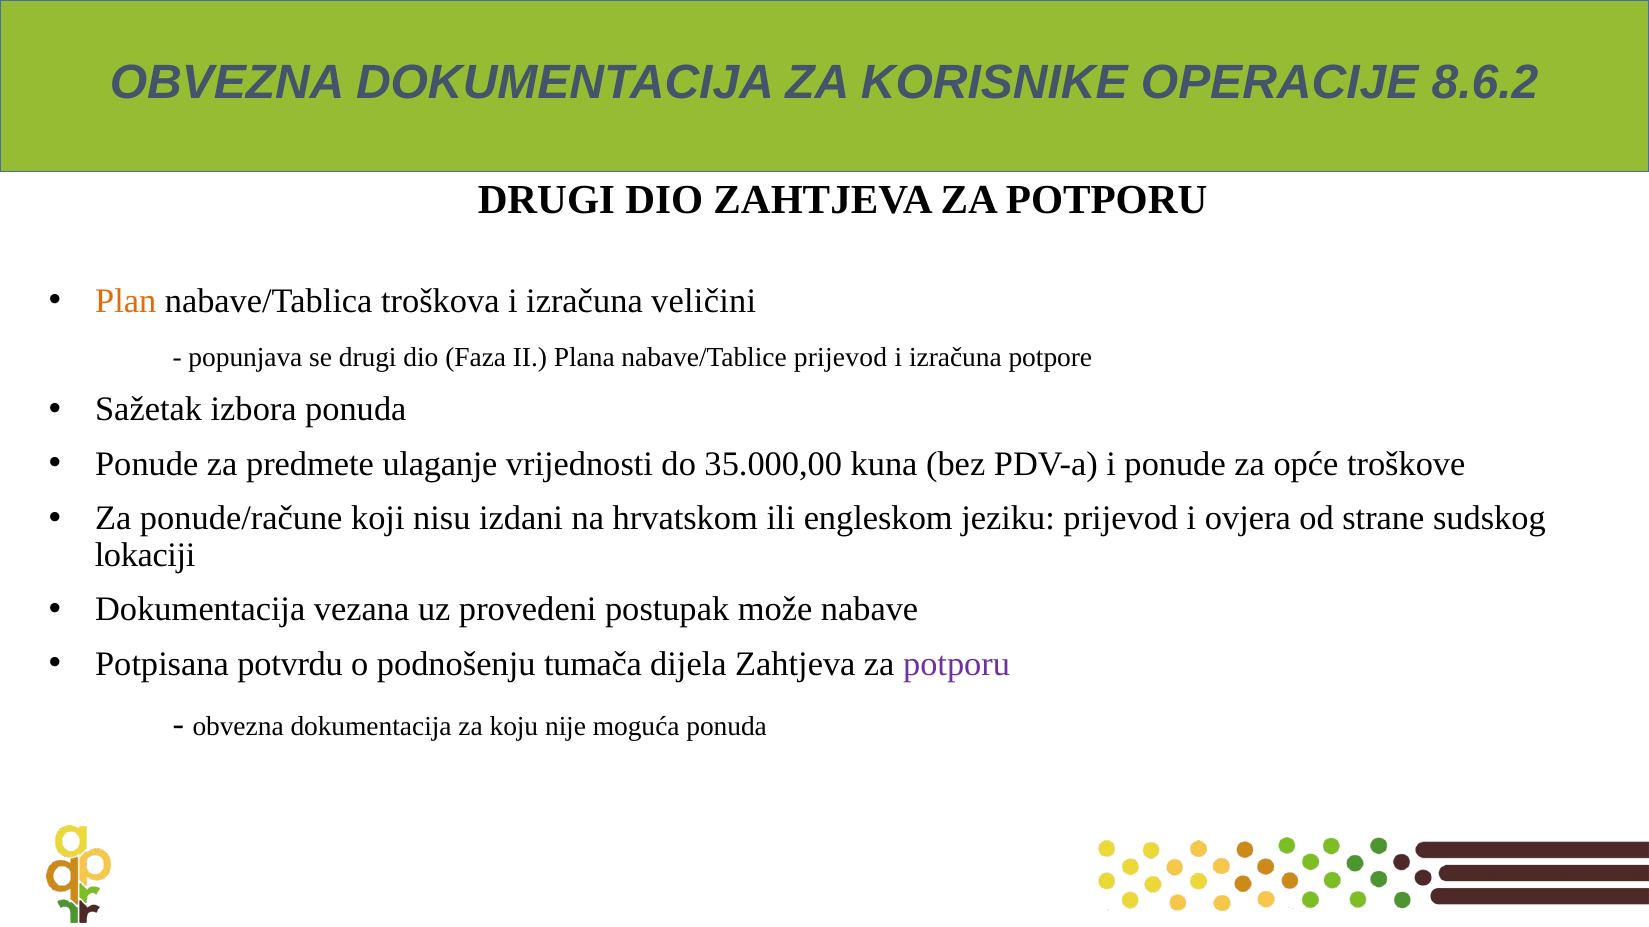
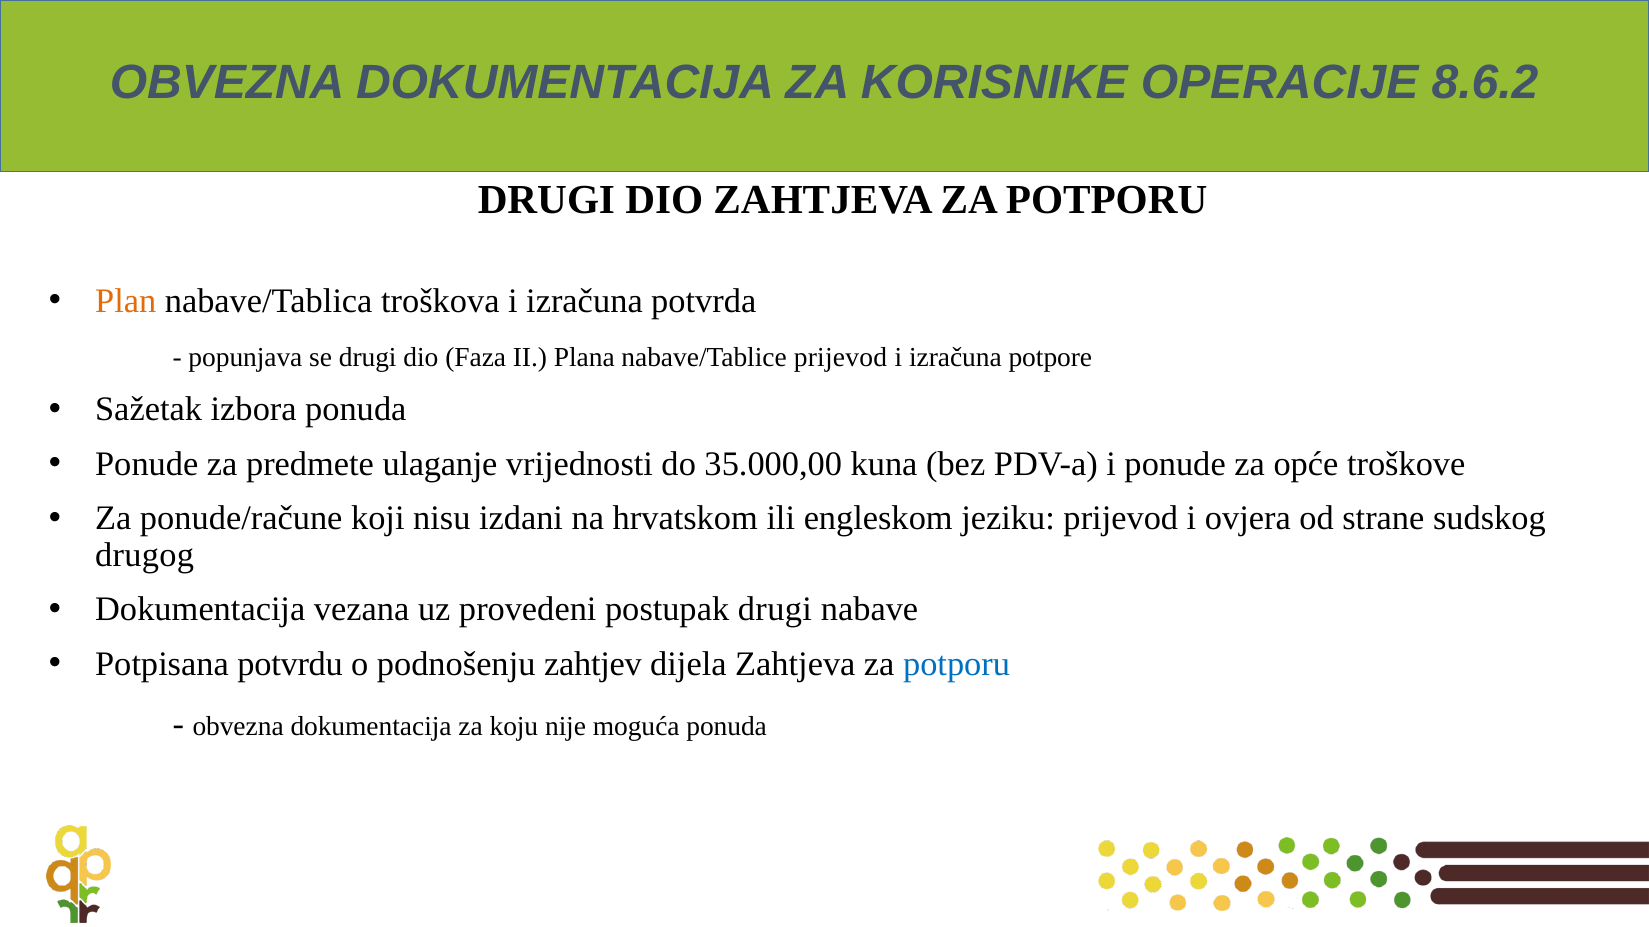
veličini: veličini -> potvrda
lokaciji: lokaciji -> drugog
postupak može: može -> drugi
tumača: tumača -> zahtjev
potporu at (957, 664) colour: purple -> blue
